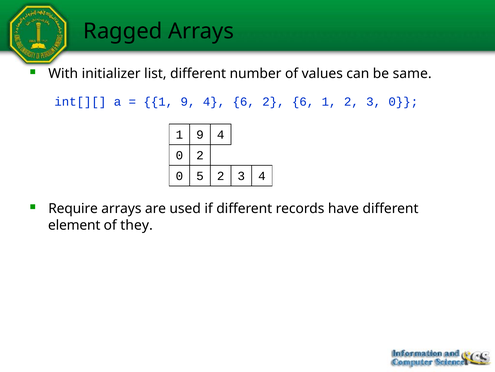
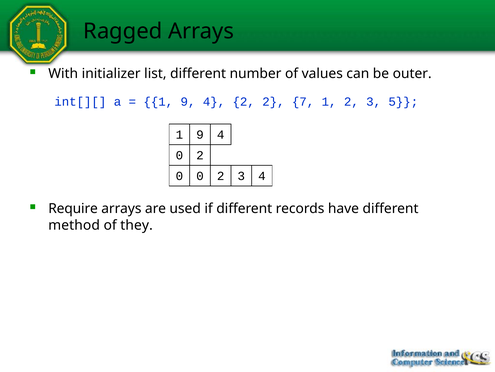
same: same -> outer
4 6: 6 -> 2
2 6: 6 -> 7
3 0: 0 -> 5
0 5: 5 -> 0
element: element -> method
